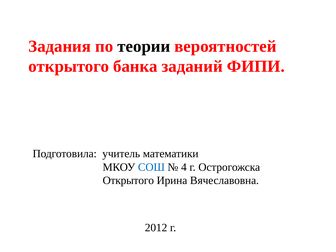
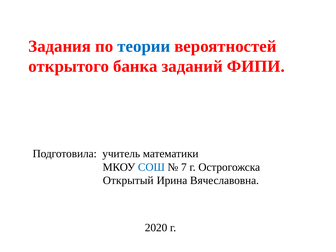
теории colour: black -> blue
4: 4 -> 7
Открытого at (128, 181): Открытого -> Открытый
2012: 2012 -> 2020
